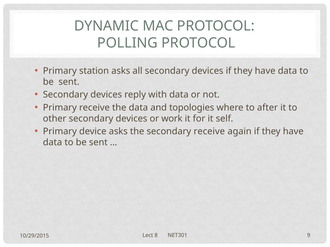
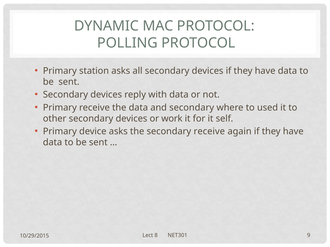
and topologies: topologies -> secondary
after: after -> used
